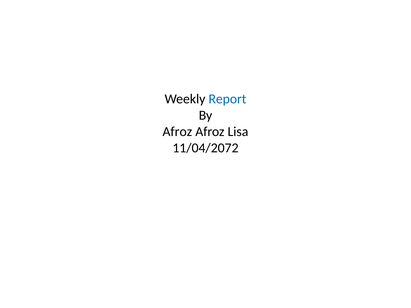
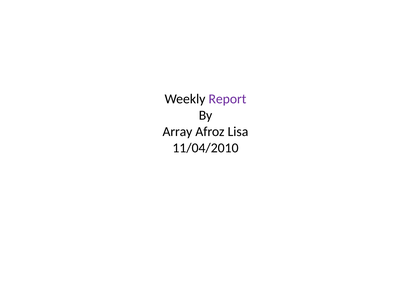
Report colour: blue -> purple
Afroz at (177, 132): Afroz -> Array
11/04/2072: 11/04/2072 -> 11/04/2010
